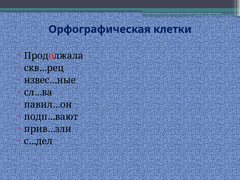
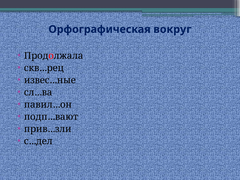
клетки: клетки -> вокруг
